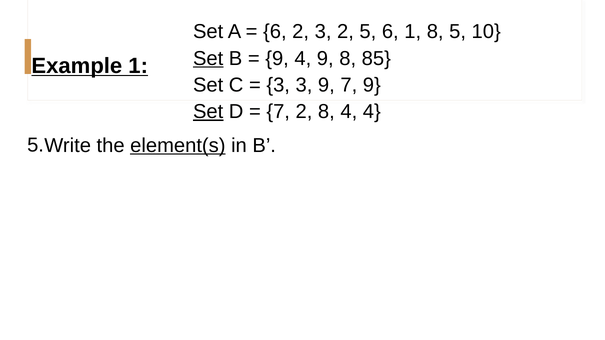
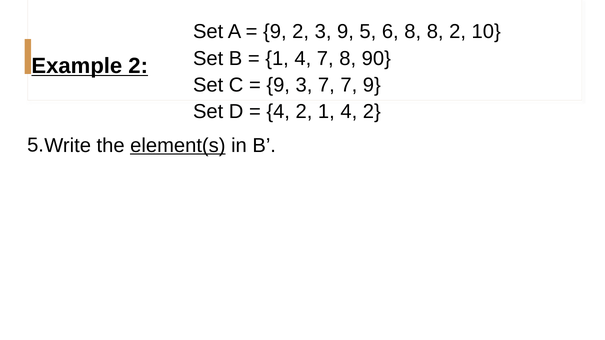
6 at (275, 32): 6 -> 9
3 2: 2 -> 9
6 1: 1 -> 8
8 5: 5 -> 2
Set at (208, 58) underline: present -> none
9 at (277, 58): 9 -> 1
4 9: 9 -> 7
85: 85 -> 90
Example 1: 1 -> 2
3 at (278, 85): 3 -> 9
3 9: 9 -> 7
Set at (208, 112) underline: present -> none
7 at (278, 112): 7 -> 4
2 8: 8 -> 1
4 at (372, 112): 4 -> 2
